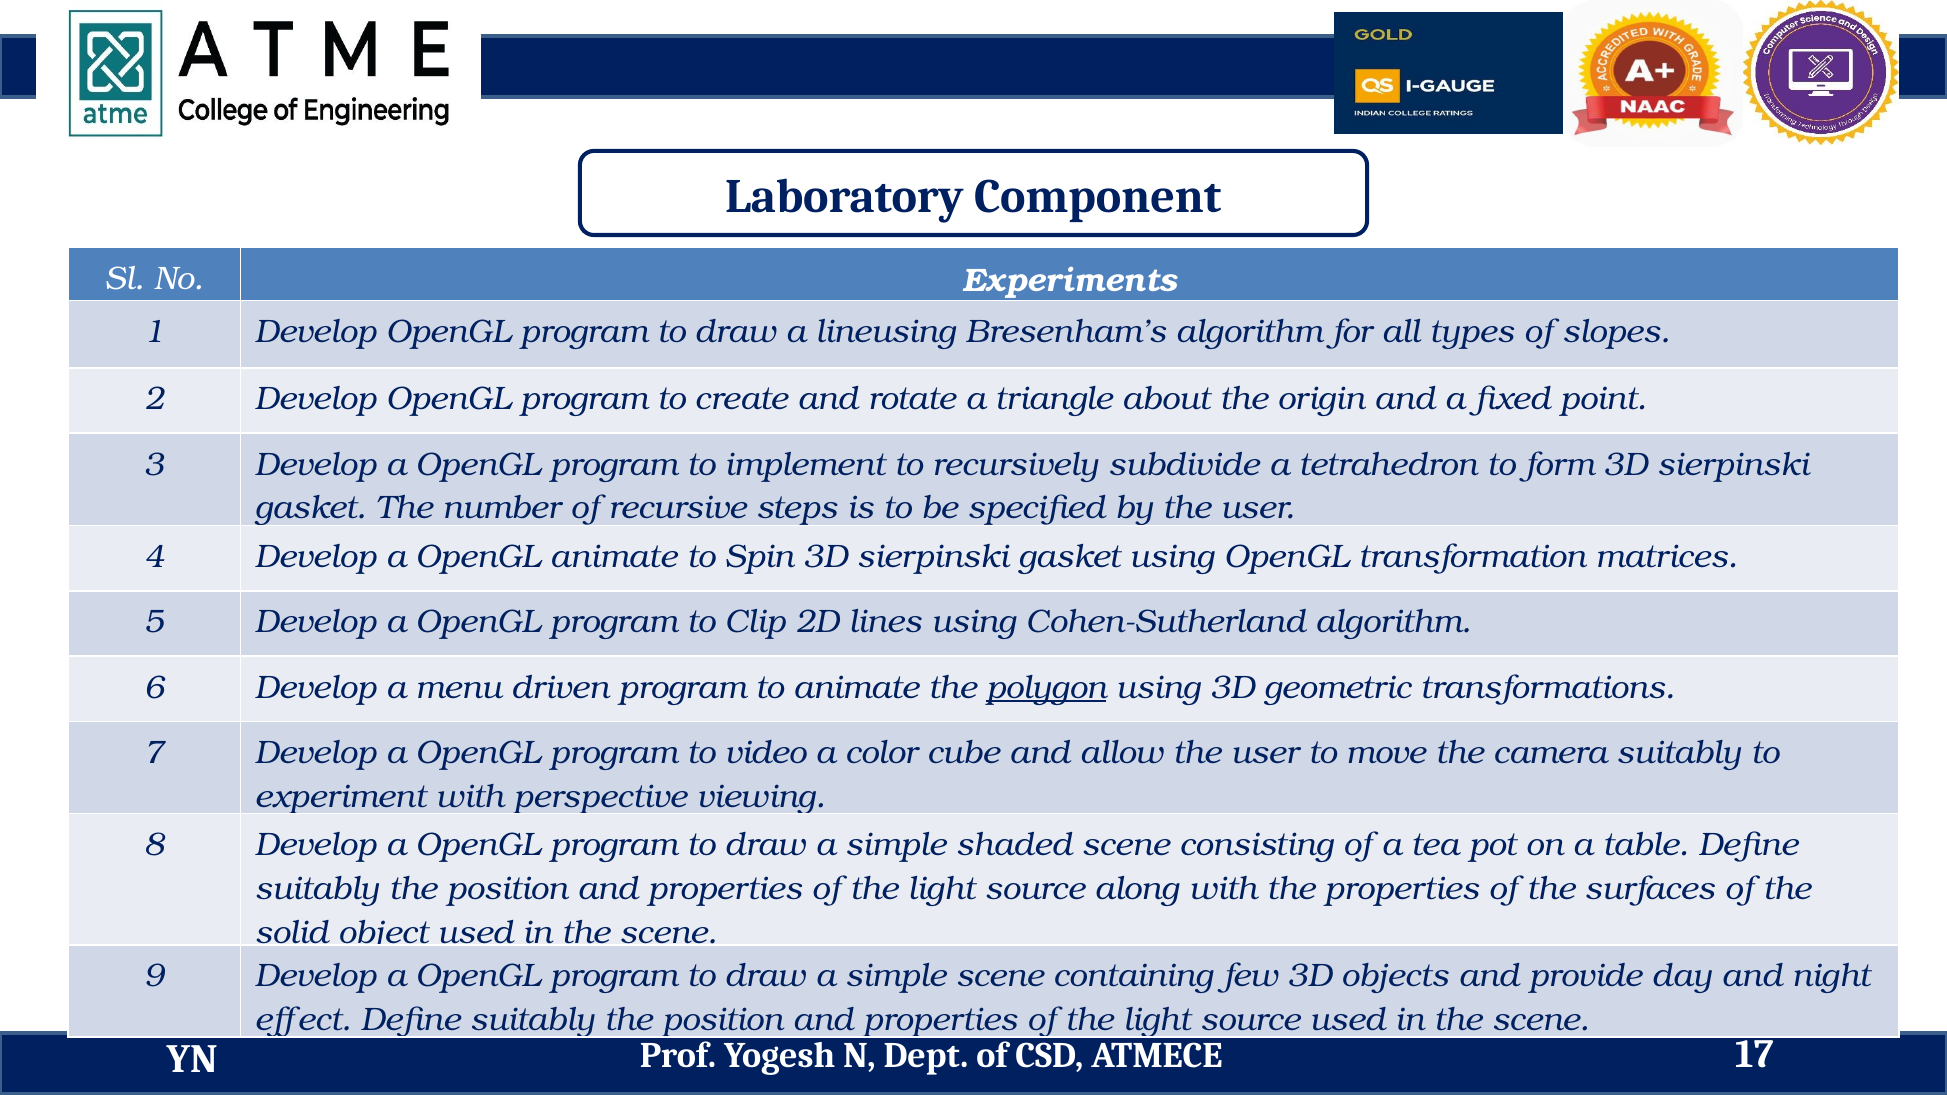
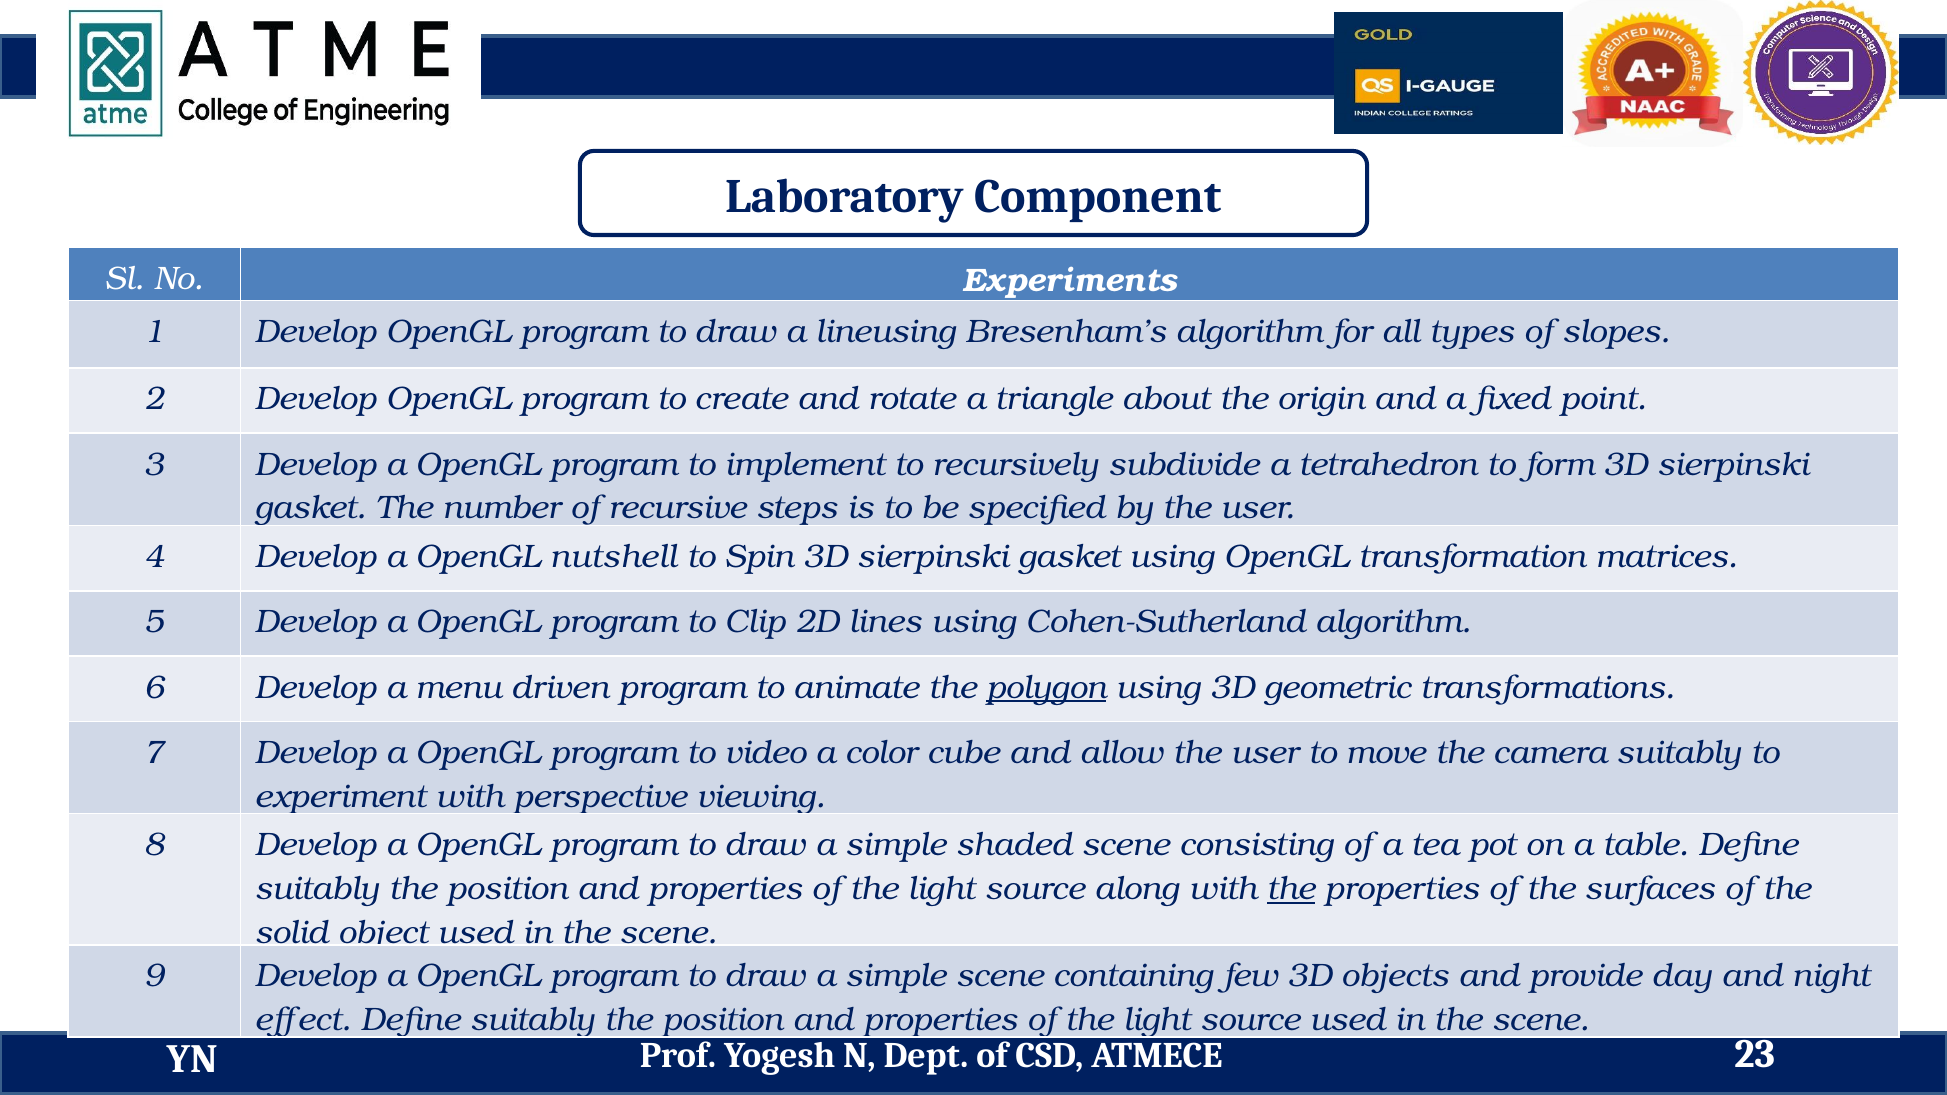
OpenGL animate: animate -> nutshell
the at (1291, 889) underline: none -> present
17: 17 -> 23
